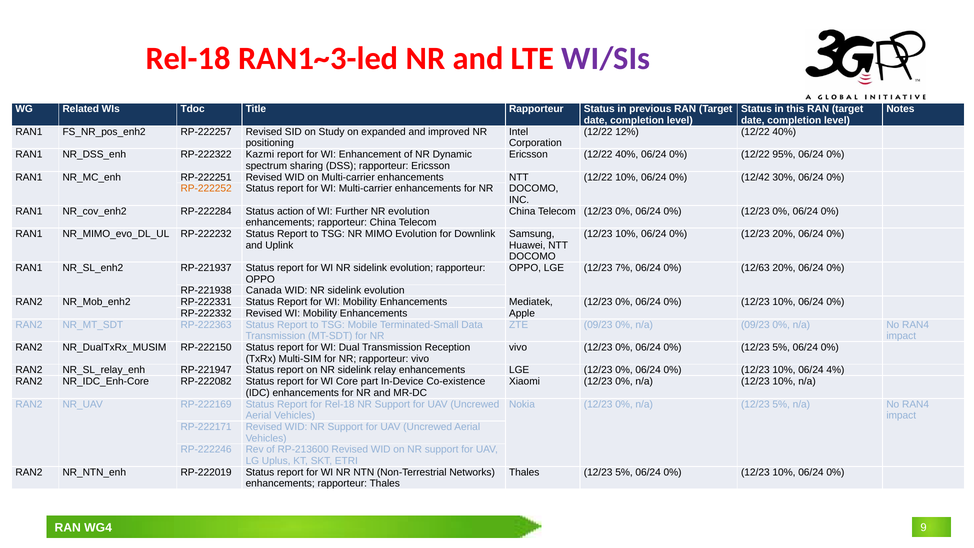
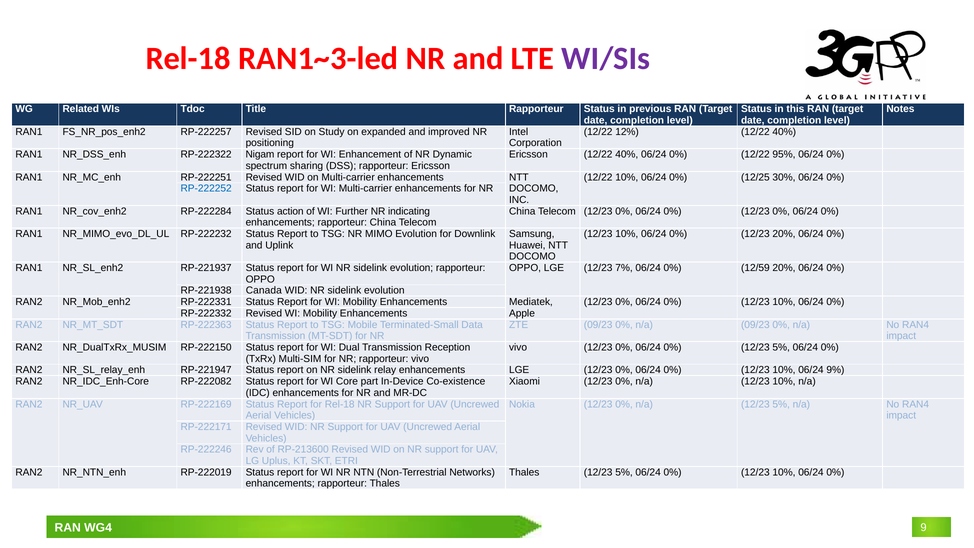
Kazmi: Kazmi -> Nigam
12/42: 12/42 -> 12/25
RP-222252 colour: orange -> blue
NR evolution: evolution -> indicating
12/63: 12/63 -> 12/59
4%: 4% -> 9%
